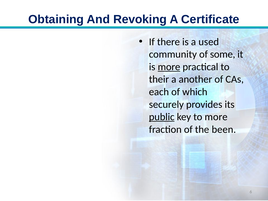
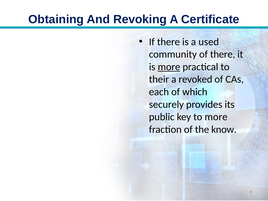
of some: some -> there
another: another -> revoked
public underline: present -> none
been: been -> know
